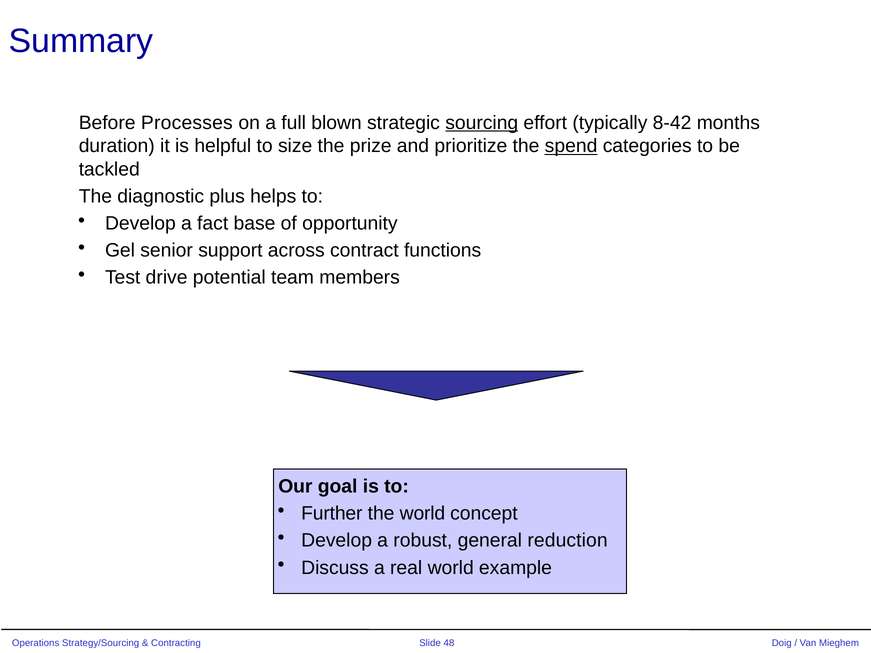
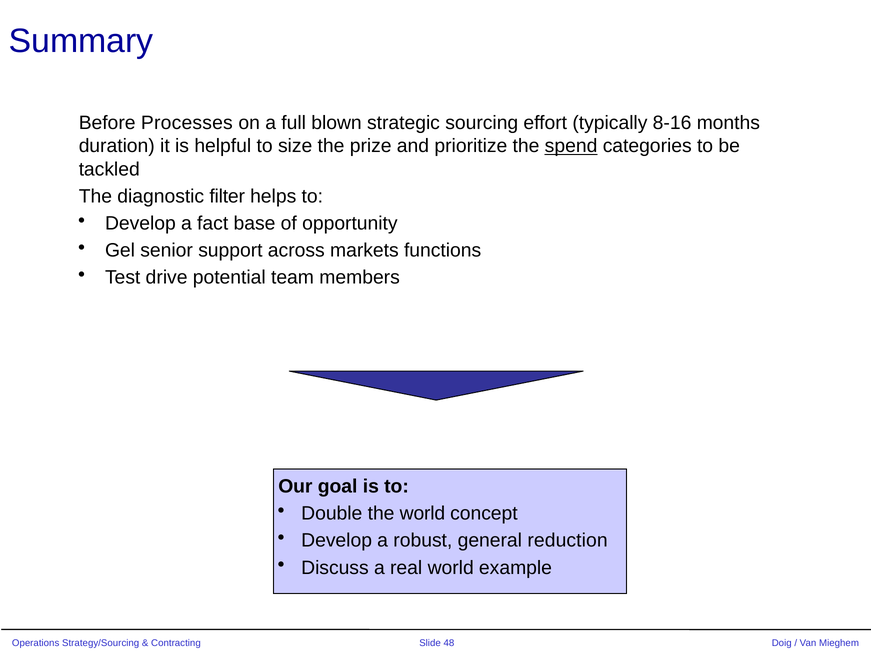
sourcing underline: present -> none
8-42: 8-42 -> 8-16
plus: plus -> filter
contract: contract -> markets
Further: Further -> Double
